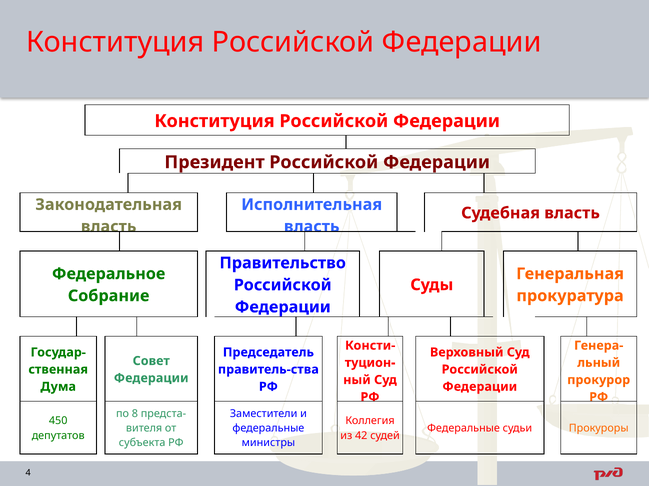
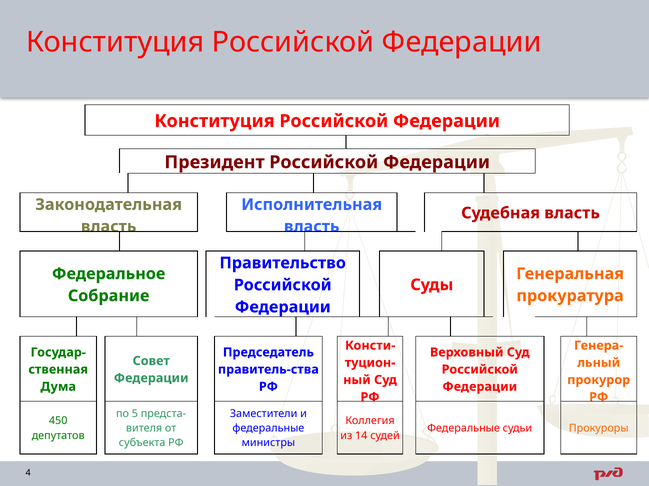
8: 8 -> 5
42: 42 -> 14
